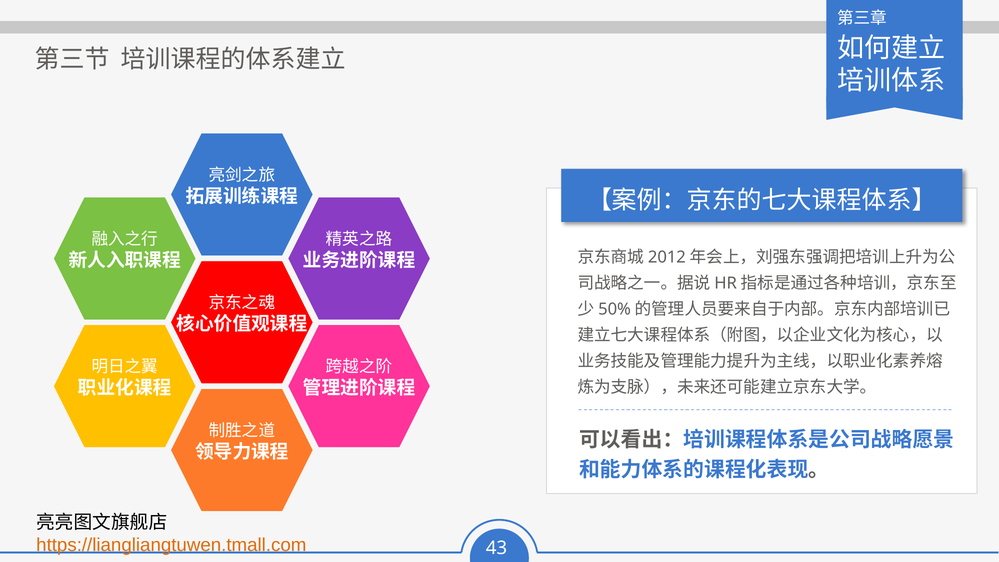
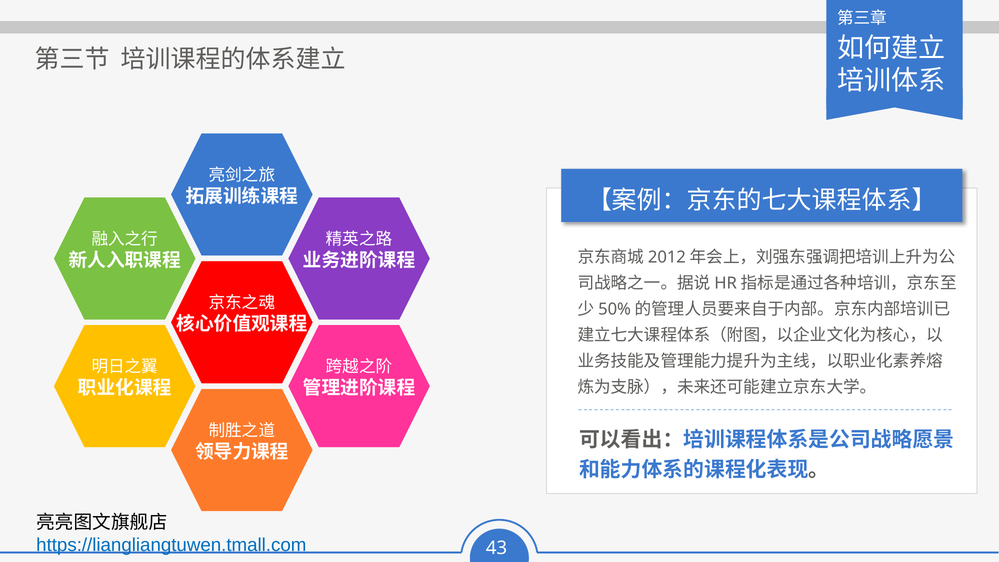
https://liangliangtuwen.tmall.com colour: orange -> blue
